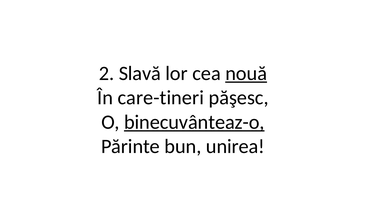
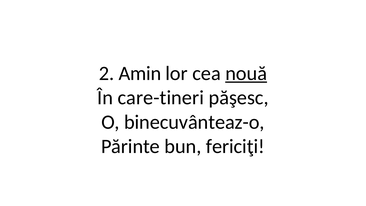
Slavă: Slavă -> Amin
binecuvânteaz-o underline: present -> none
unirea: unirea -> fericiţi
